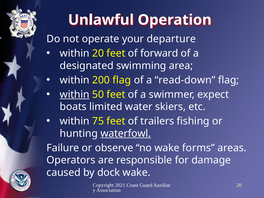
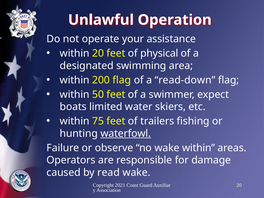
departure: departure -> assistance
forward: forward -> physical
within at (75, 94) underline: present -> none
wake forms: forms -> within
dock: dock -> read
